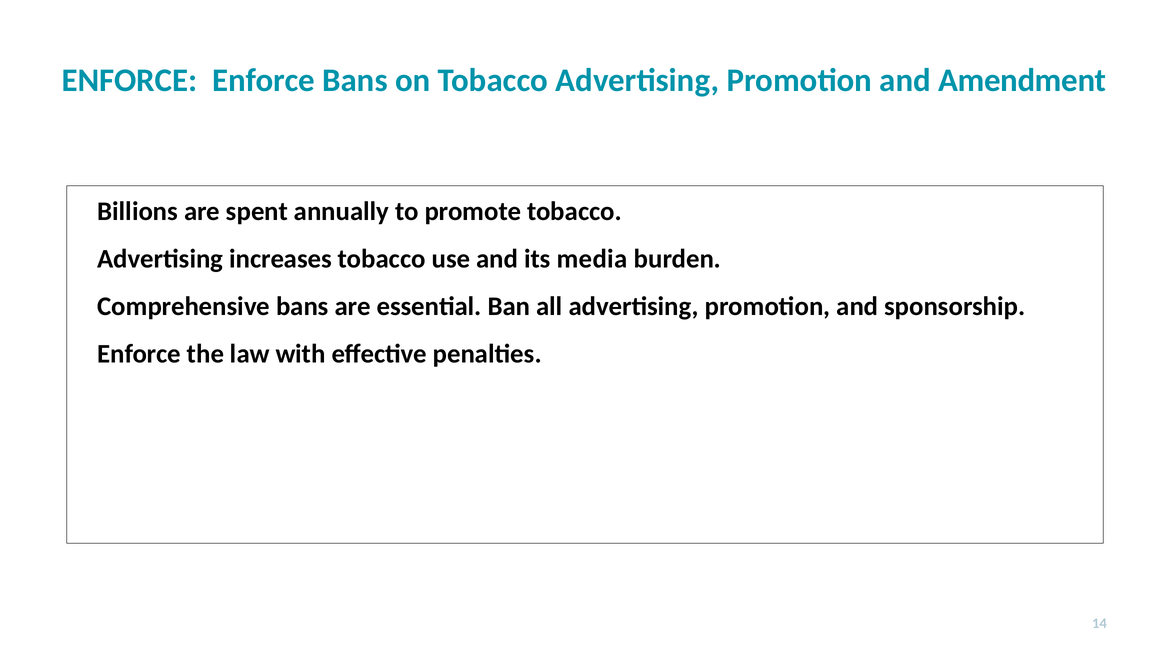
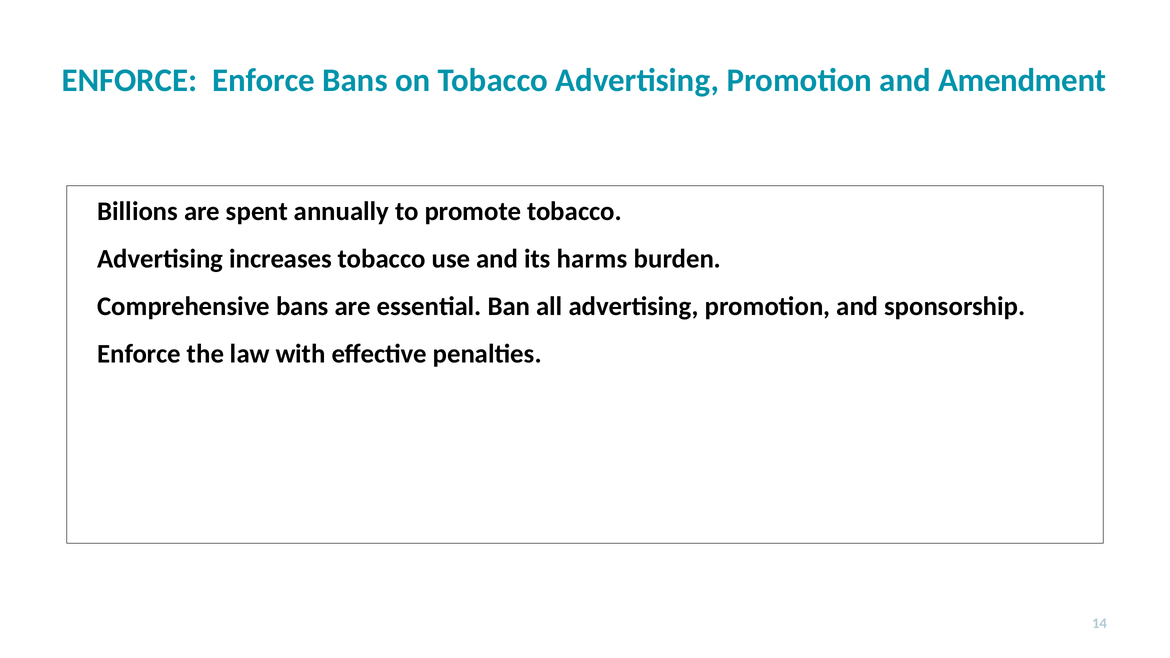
media: media -> harms
